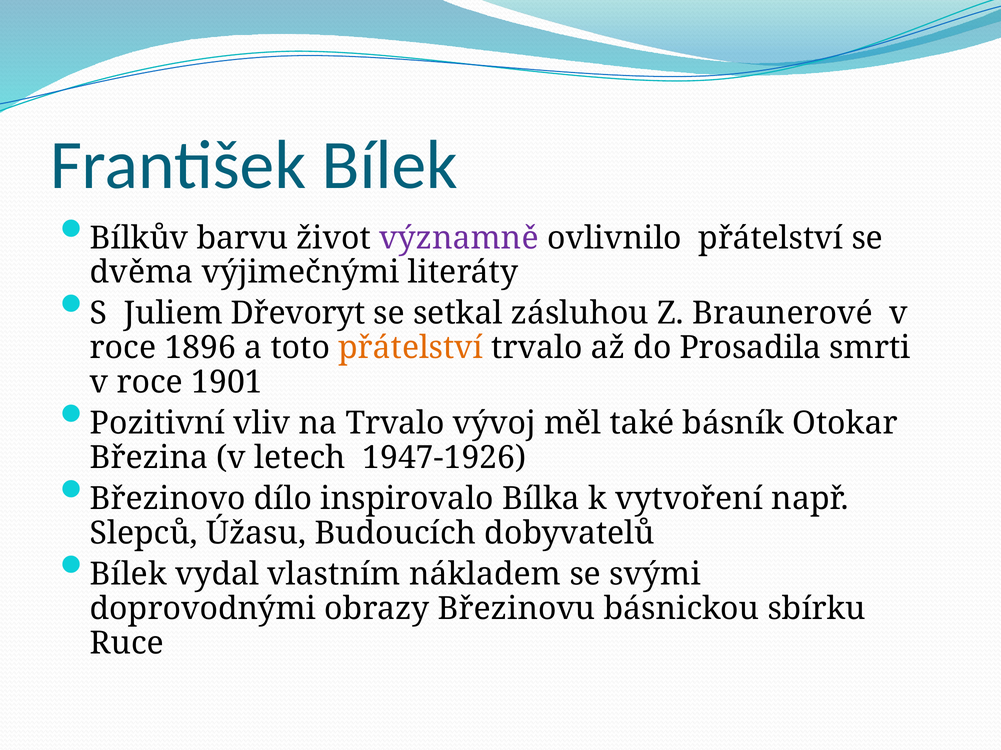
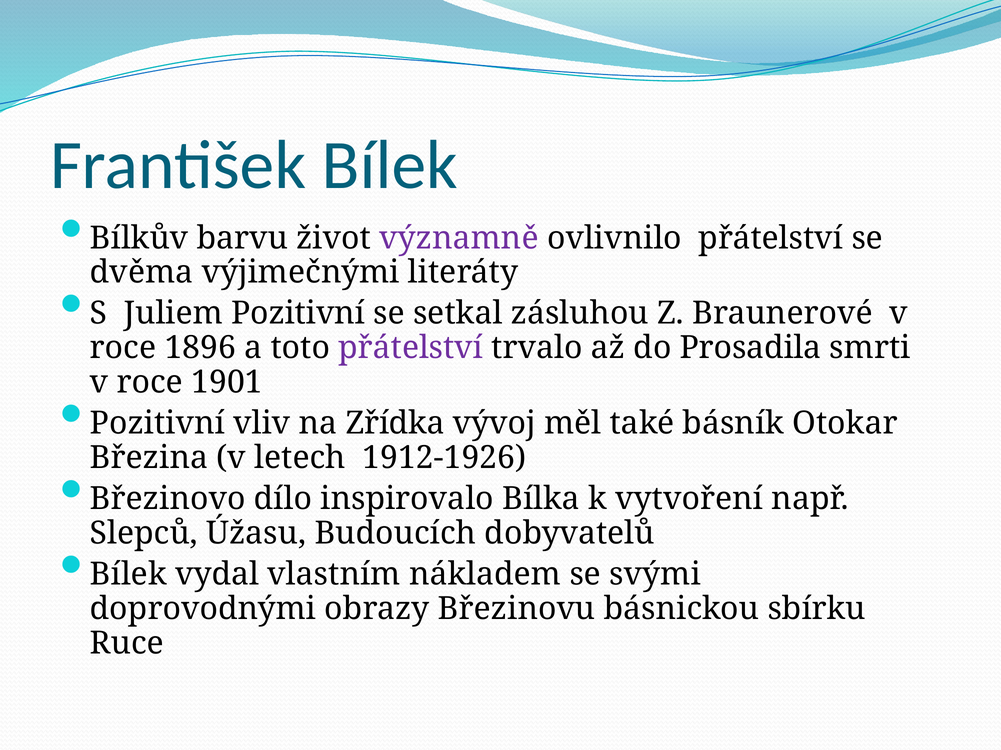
Juliem Dřevoryt: Dřevoryt -> Pozitivní
přátelství at (411, 348) colour: orange -> purple
na Trvalo: Trvalo -> Zřídka
1947-1926: 1947-1926 -> 1912-1926
